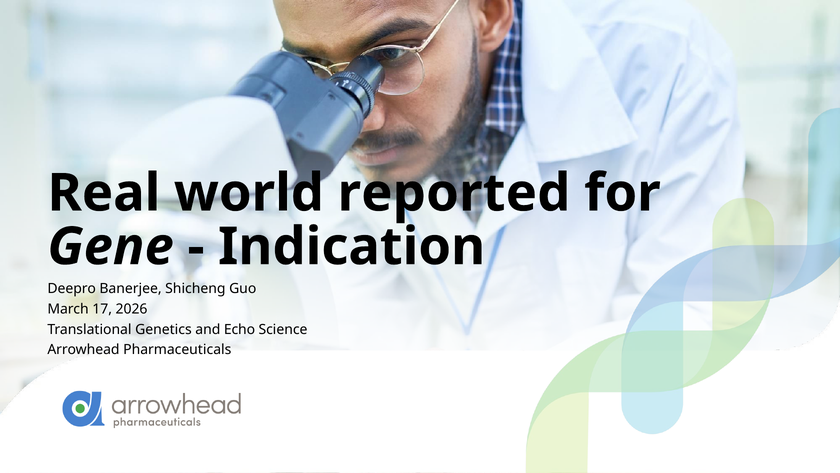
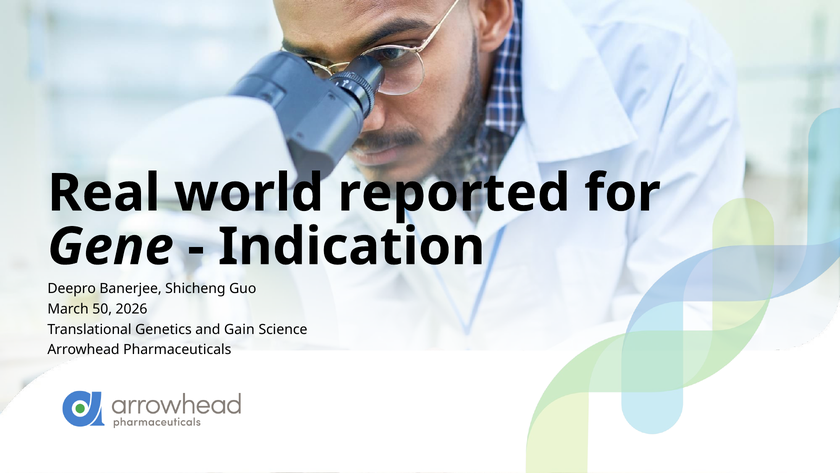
17: 17 -> 50
Echo: Echo -> Gain
